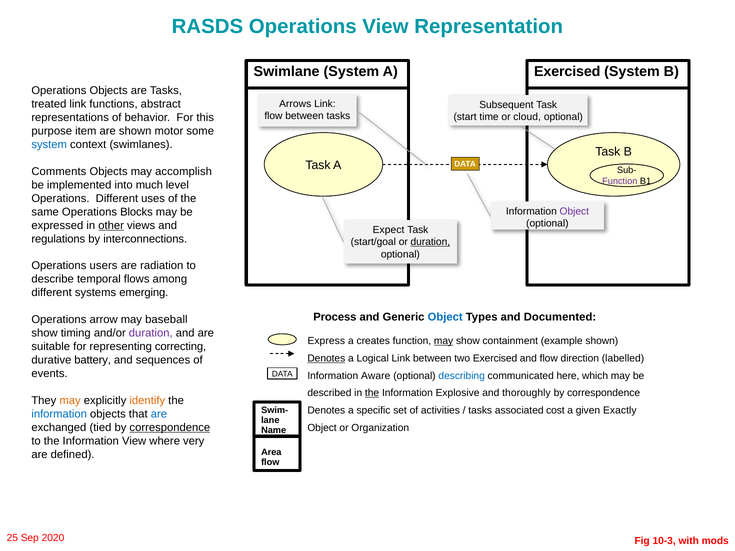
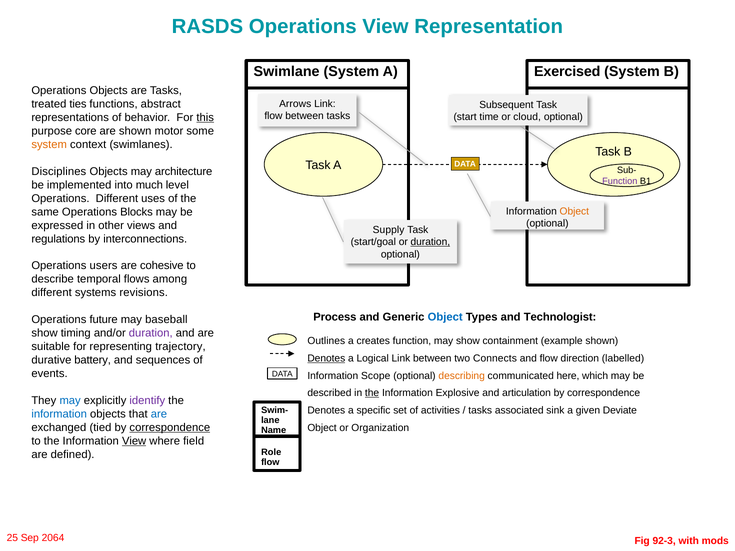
treated link: link -> ties
this underline: none -> present
item: item -> core
system at (49, 145) colour: blue -> orange
Comments: Comments -> Disciplines
accomplish: accomplish -> architecture
Object at (574, 211) colour: purple -> orange
other underline: present -> none
Expect: Expect -> Supply
radiation: radiation -> cohesive
emerging: emerging -> revisions
Documented: Documented -> Technologist
arrow: arrow -> future
Express: Express -> Outlines
may at (444, 341) underline: present -> none
correcting: correcting -> trajectory
two Exercised: Exercised -> Connects
Aware: Aware -> Scope
describing colour: blue -> orange
thoroughly: thoroughly -> articulation
may at (70, 401) colour: orange -> blue
identify colour: orange -> purple
cost: cost -> sink
Exactly: Exactly -> Deviate
View at (134, 441) underline: none -> present
very: very -> field
Area: Area -> Role
2020: 2020 -> 2064
10-3: 10-3 -> 92-3
